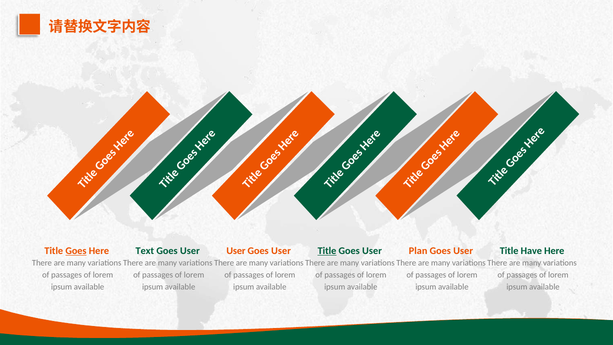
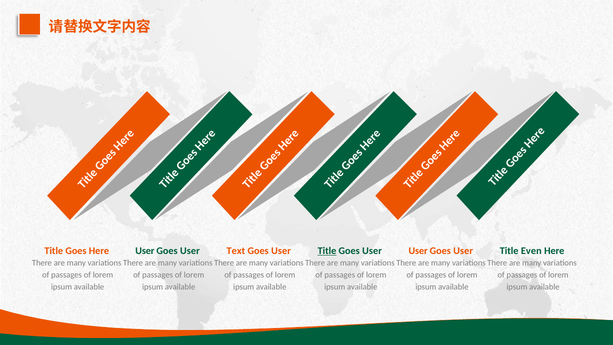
Goes at (76, 251) underline: present -> none
Text at (145, 251): Text -> User
User at (236, 251): User -> Text
Plan at (418, 251): Plan -> User
Have: Have -> Even
